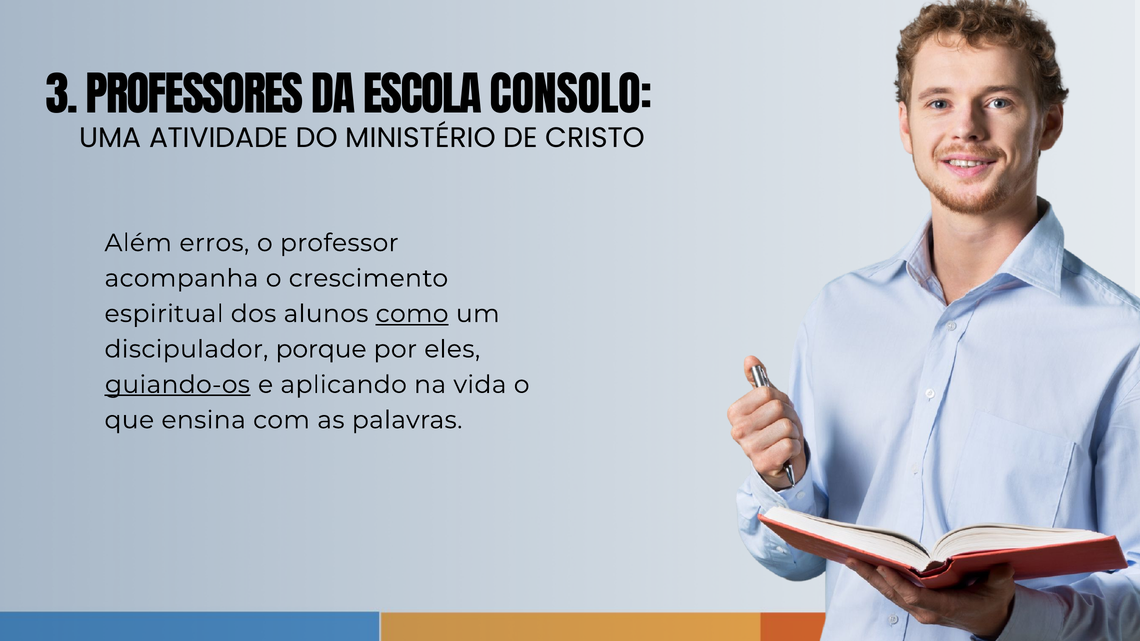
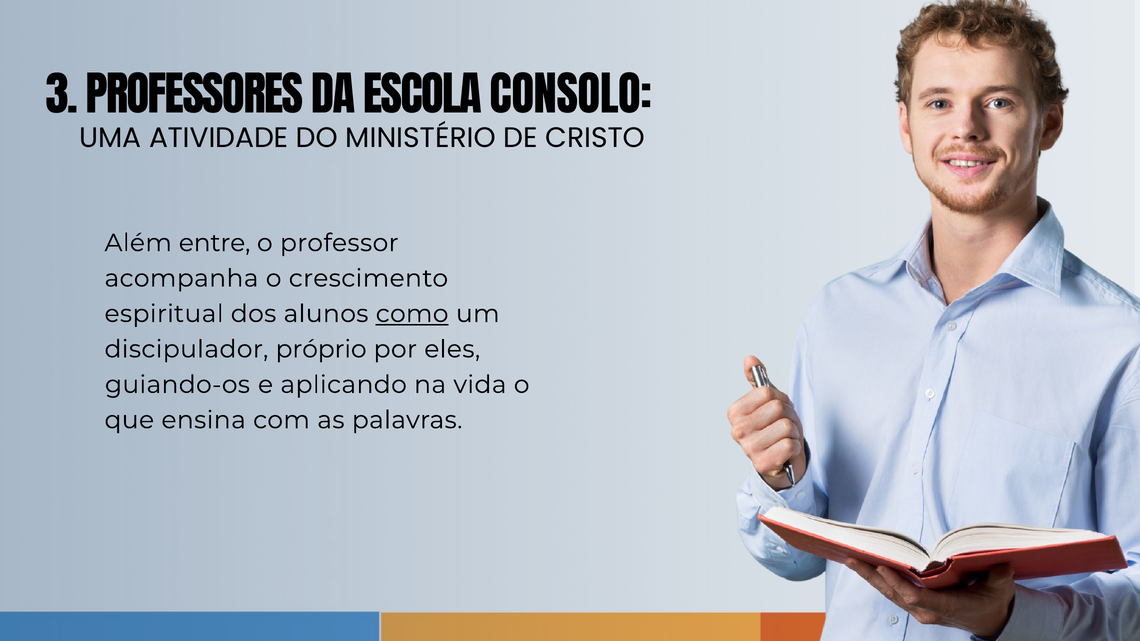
erros: erros -> entre
porque: porque -> próprio
guiando-os underline: present -> none
